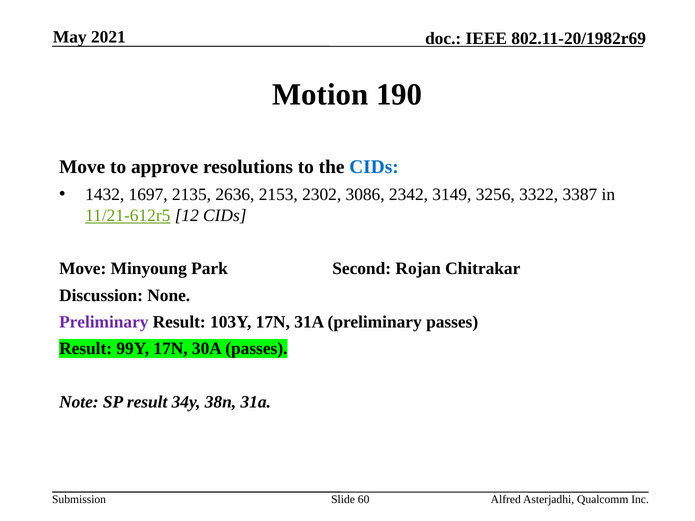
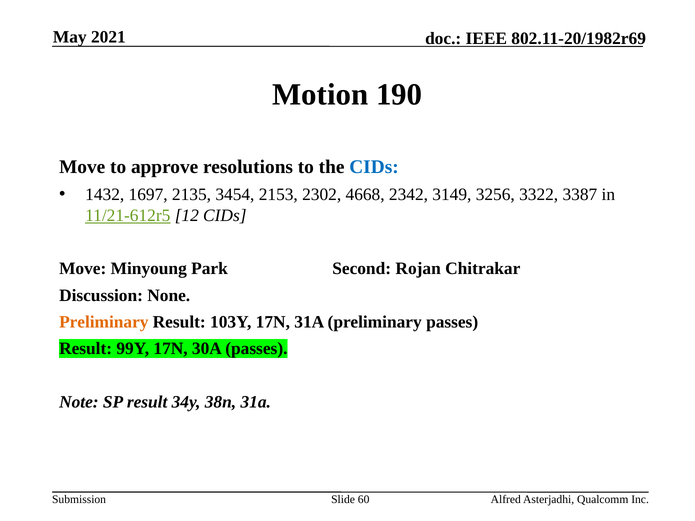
2636: 2636 -> 3454
3086: 3086 -> 4668
Preliminary at (104, 322) colour: purple -> orange
